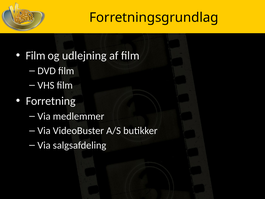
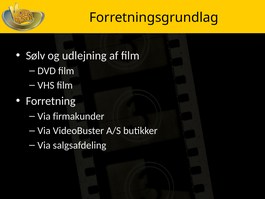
Film at (36, 56): Film -> Sølv
medlemmer: medlemmer -> firmakunder
